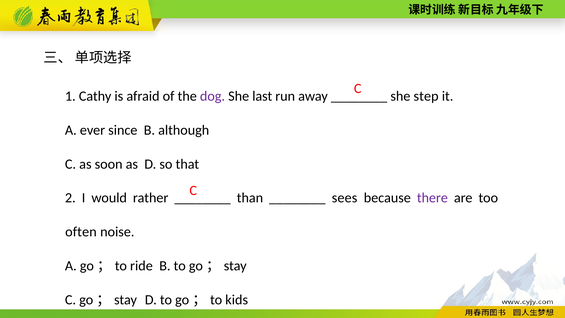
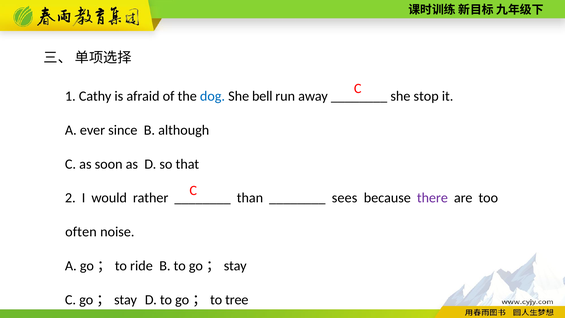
dog colour: purple -> blue
last: last -> bell
step: step -> stop
kids: kids -> tree
